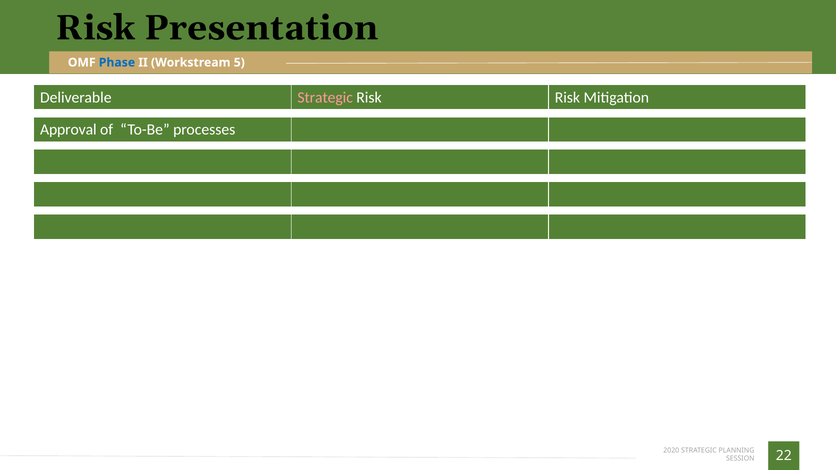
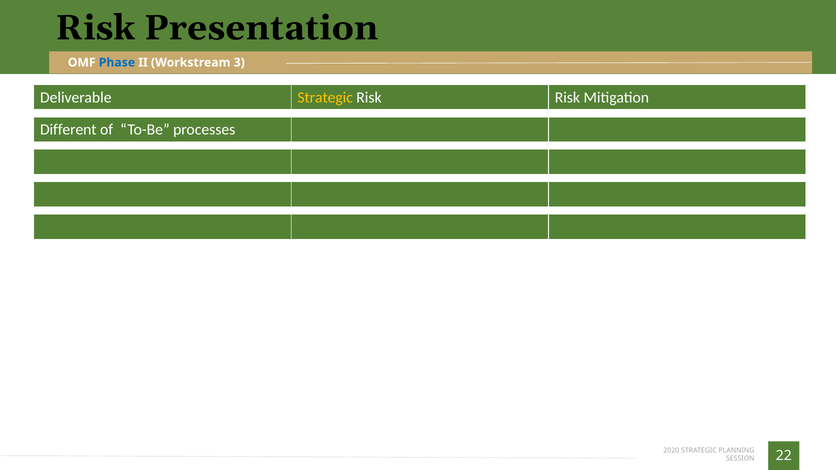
5: 5 -> 3
Strategic at (325, 97) colour: pink -> yellow
Approval: Approval -> Different
